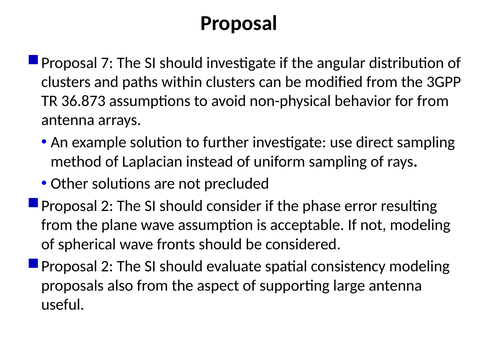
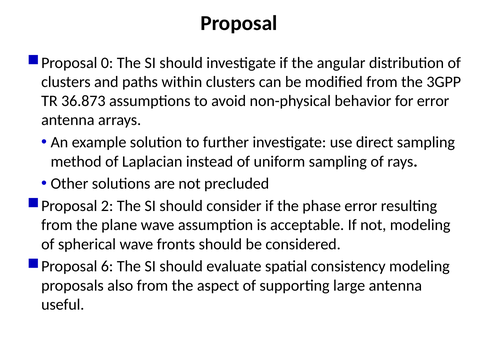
7: 7 -> 0
for from: from -> error
2 at (107, 267): 2 -> 6
